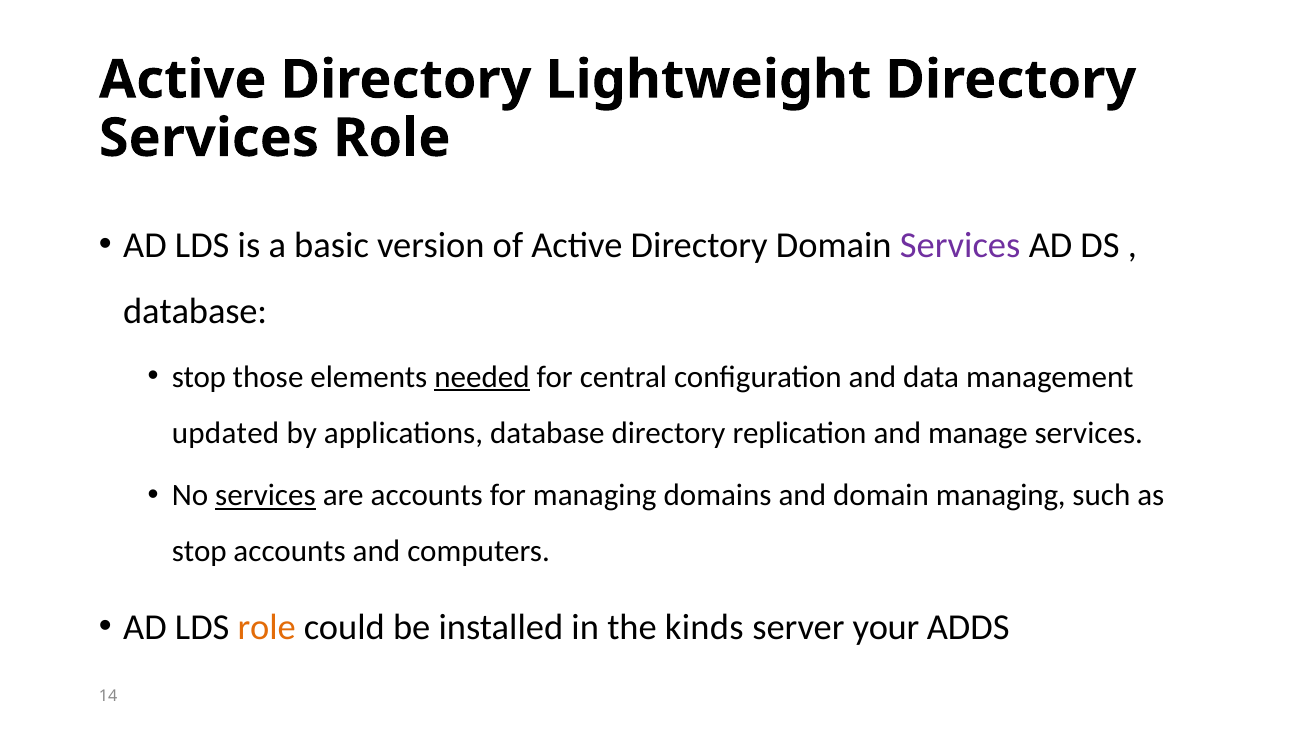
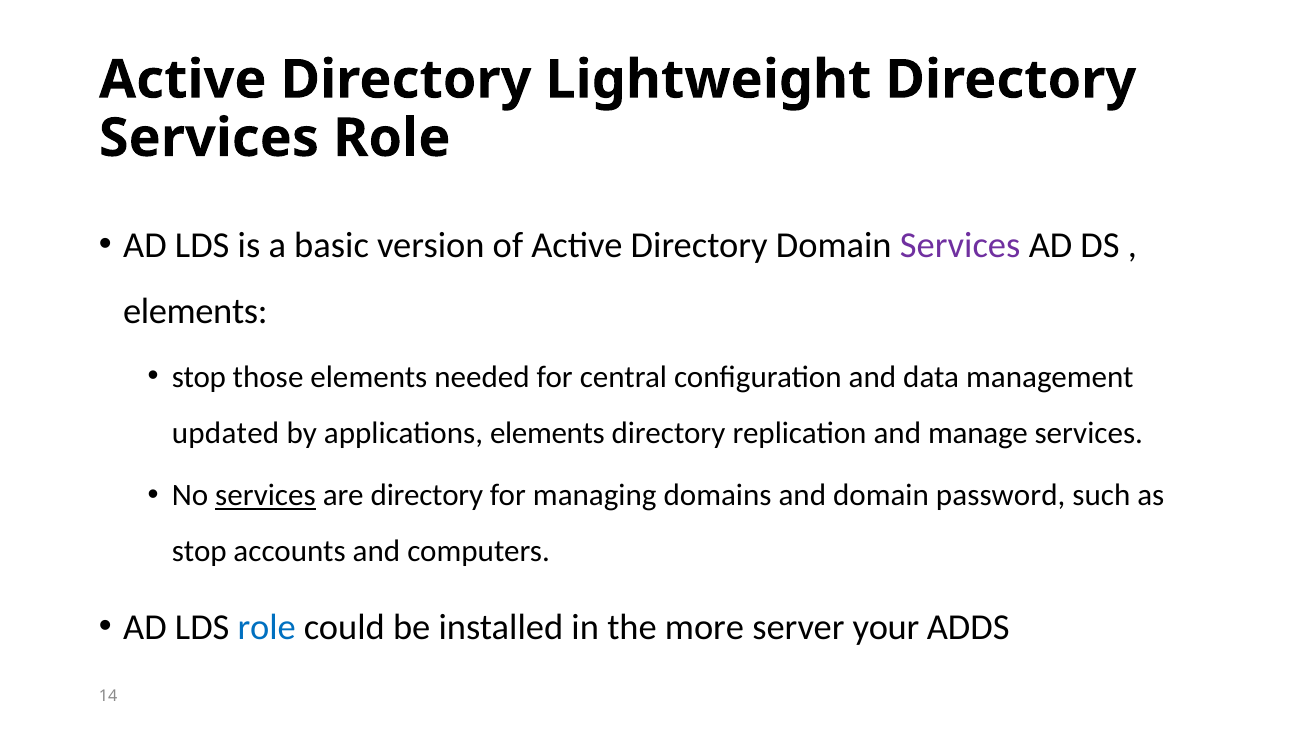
database at (195, 311): database -> elements
needed underline: present -> none
applications database: database -> elements
are accounts: accounts -> directory
domain managing: managing -> password
role at (267, 627) colour: orange -> blue
kinds: kinds -> more
